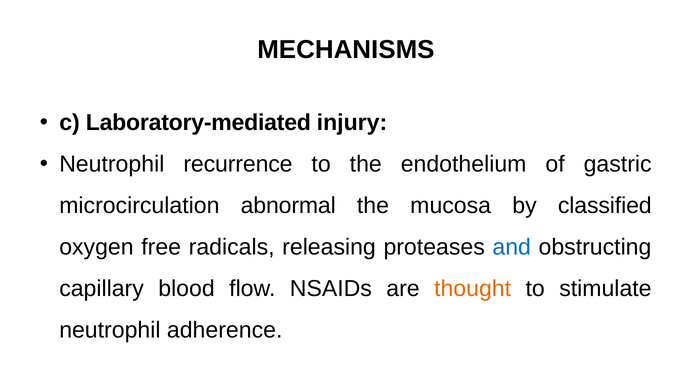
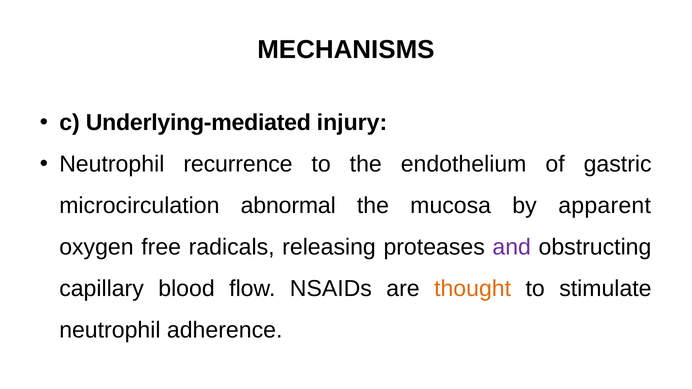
Laboratory-mediated: Laboratory-mediated -> Underlying-mediated
classified: classified -> apparent
and colour: blue -> purple
